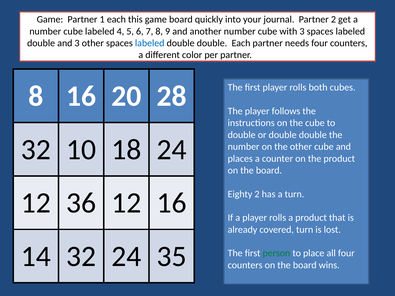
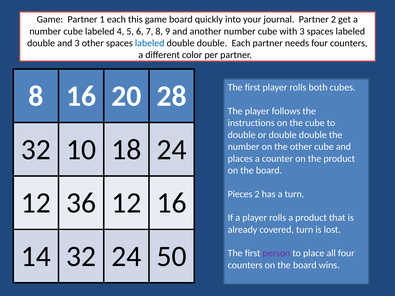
Eighty: Eighty -> Pieces
35: 35 -> 50
person colour: green -> purple
